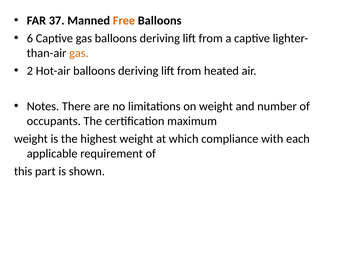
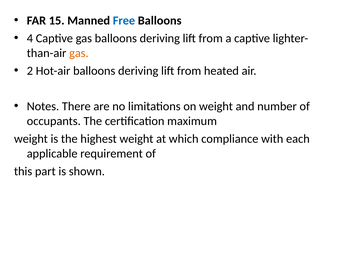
37: 37 -> 15
Free colour: orange -> blue
6: 6 -> 4
